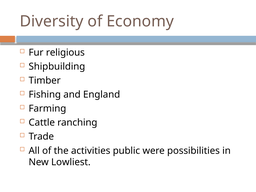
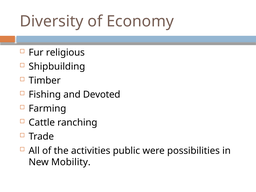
England: England -> Devoted
Lowliest: Lowliest -> Mobility
